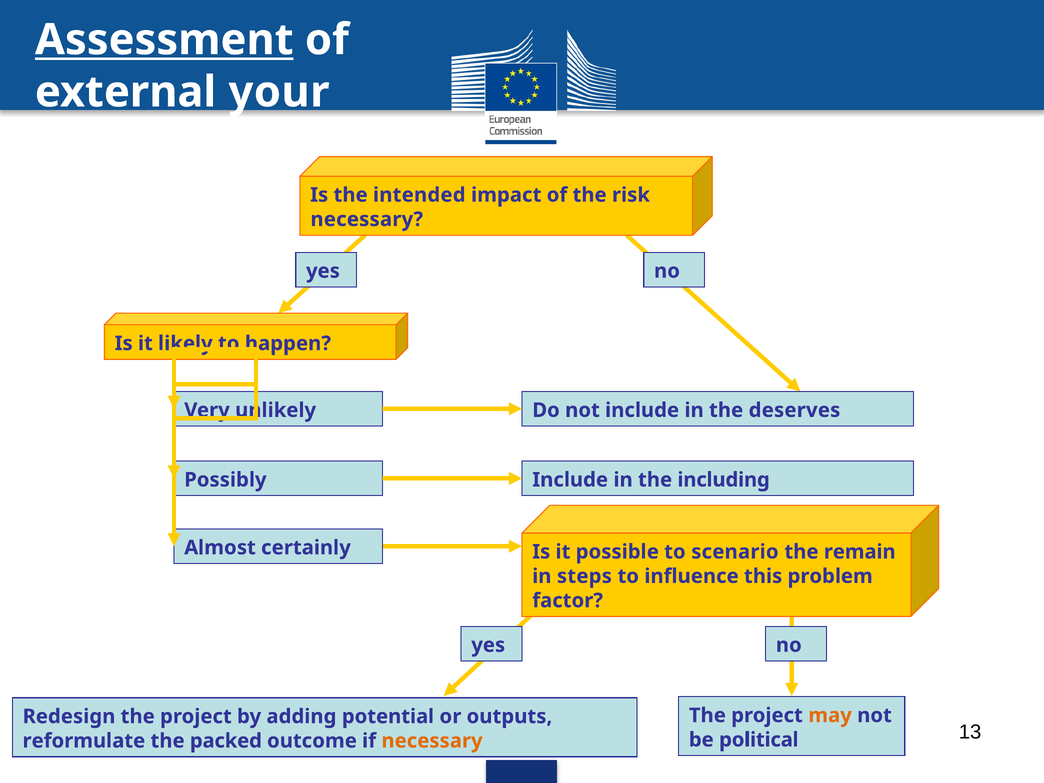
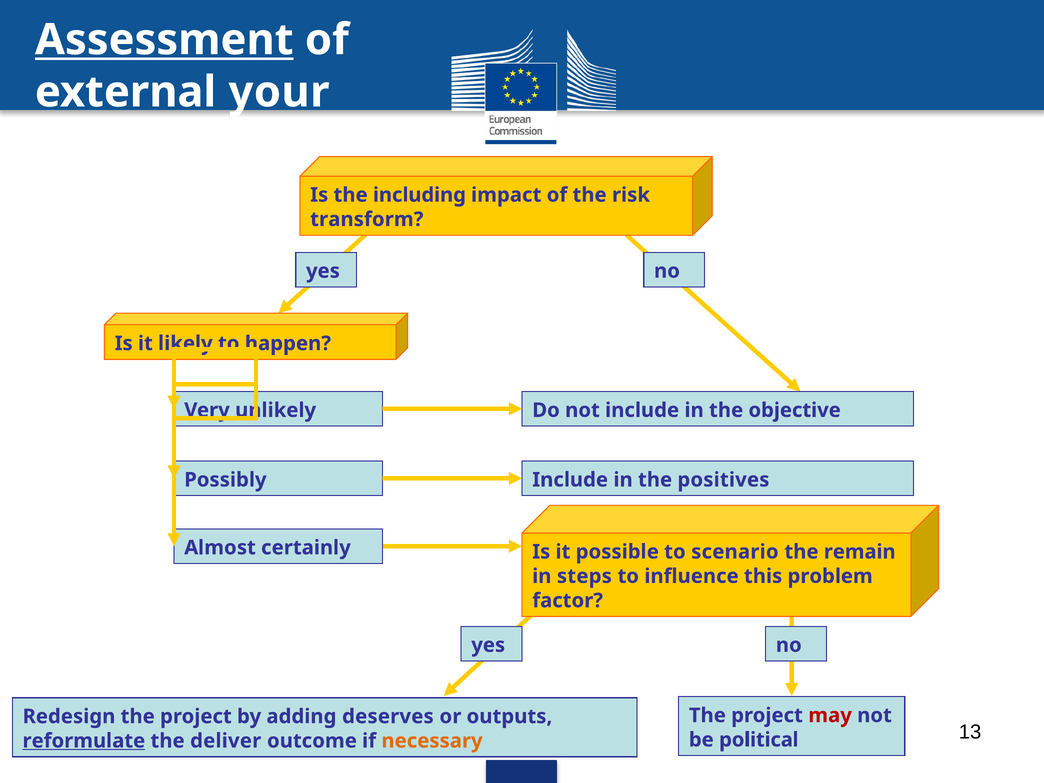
intended: intended -> including
necessary at (367, 219): necessary -> transform
deserves: deserves -> objective
including: including -> positives
may colour: orange -> red
potential: potential -> deserves
reformulate underline: none -> present
packed: packed -> deliver
